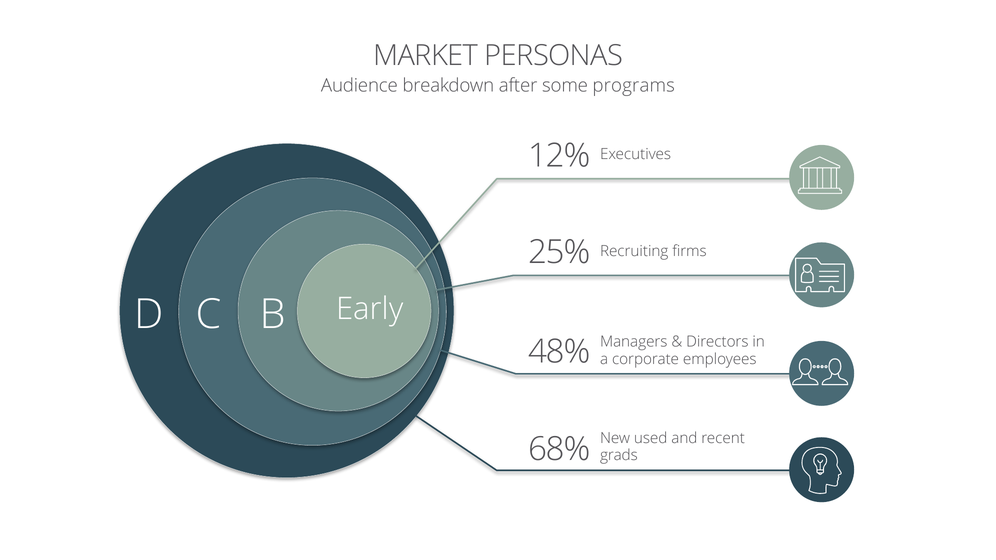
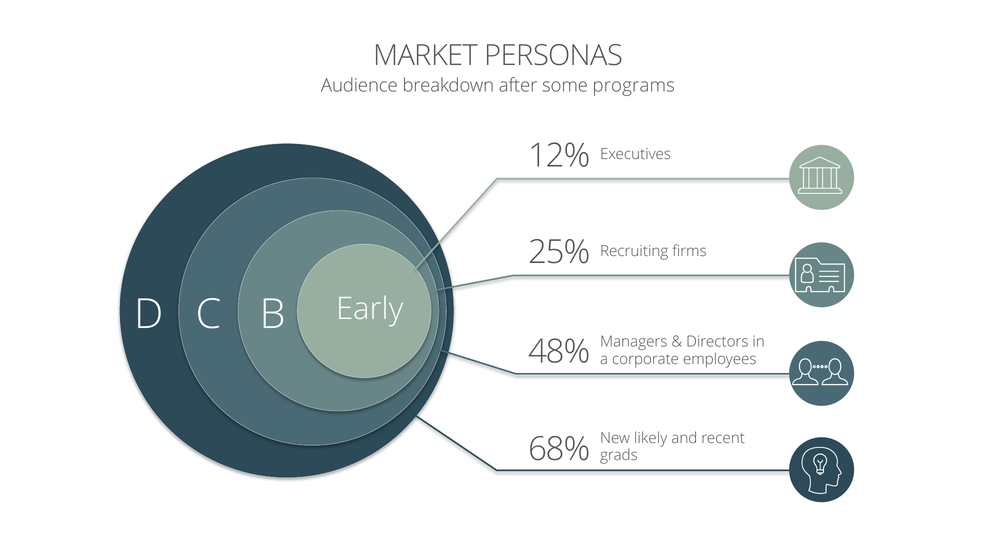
used: used -> likely
